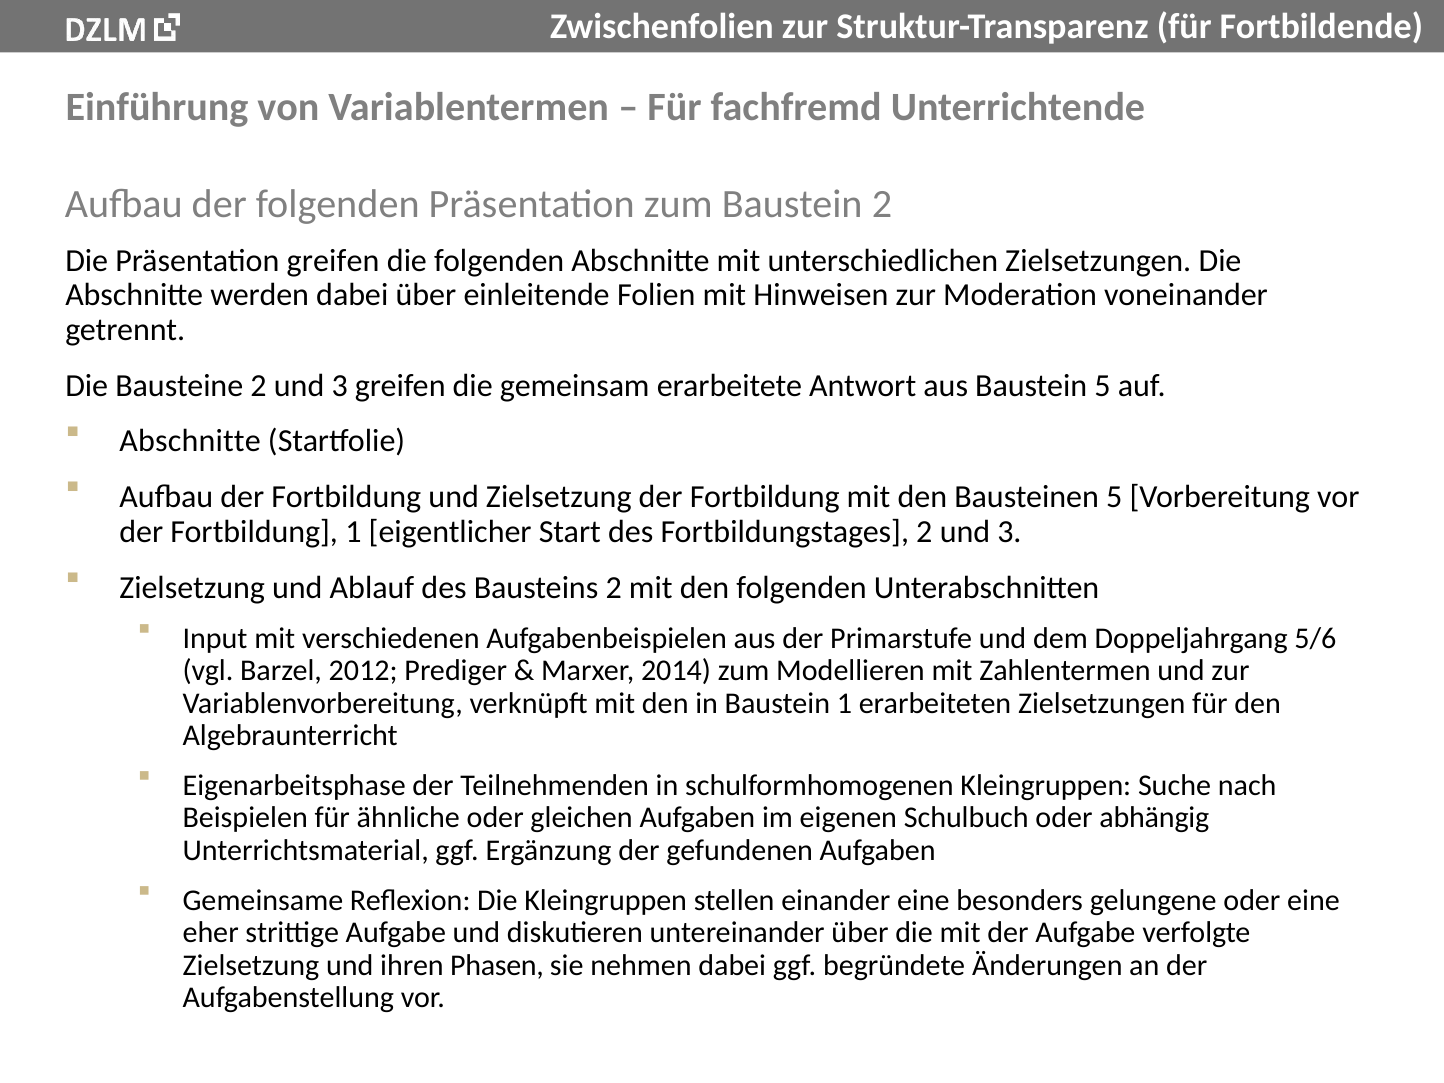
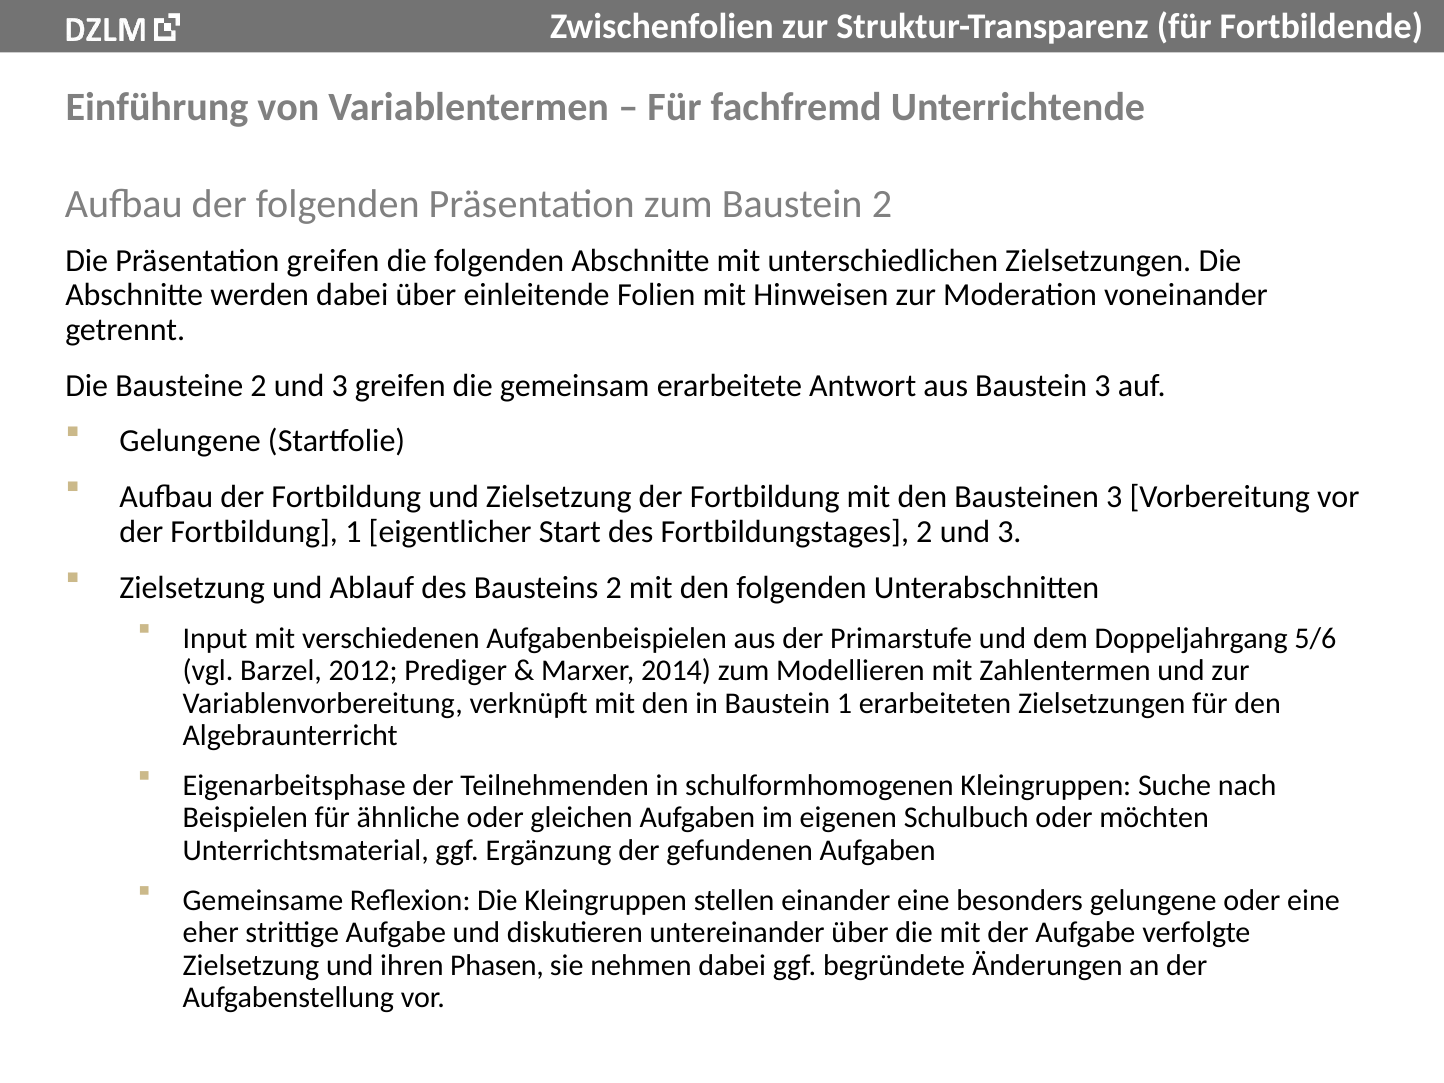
Baustein 5: 5 -> 3
Abschnitte at (190, 441): Abschnitte -> Gelungene
Bausteinen 5: 5 -> 3
abhängig: abhängig -> möchten
